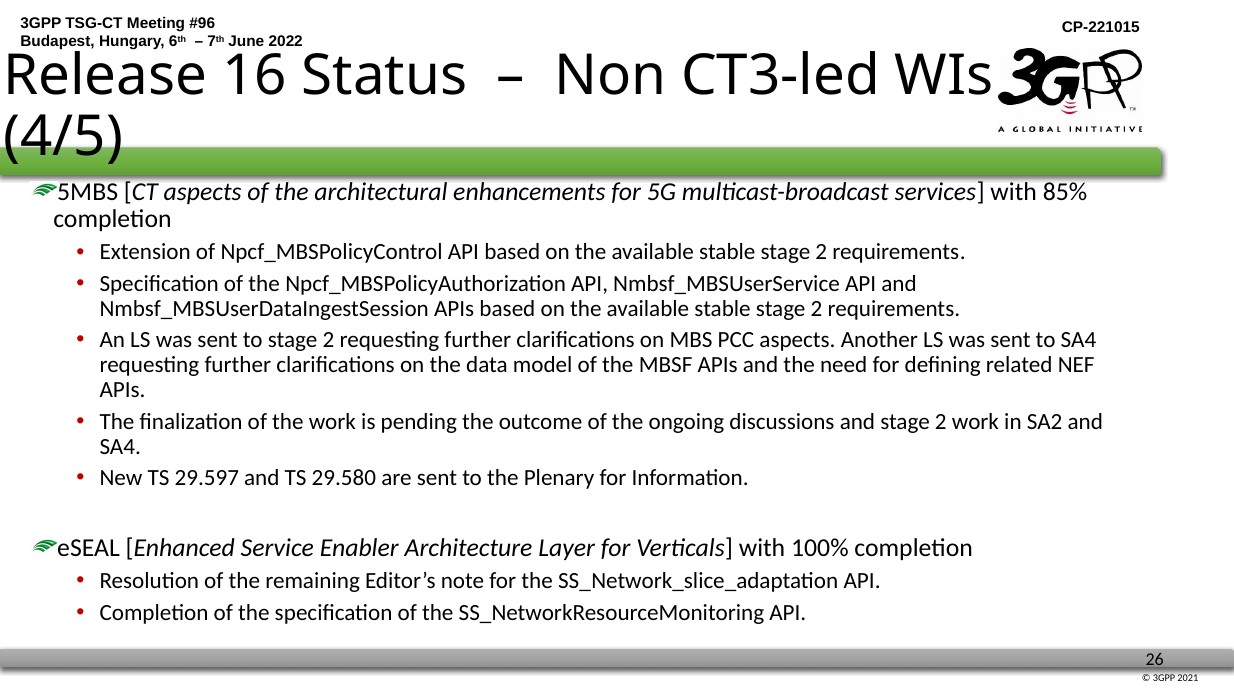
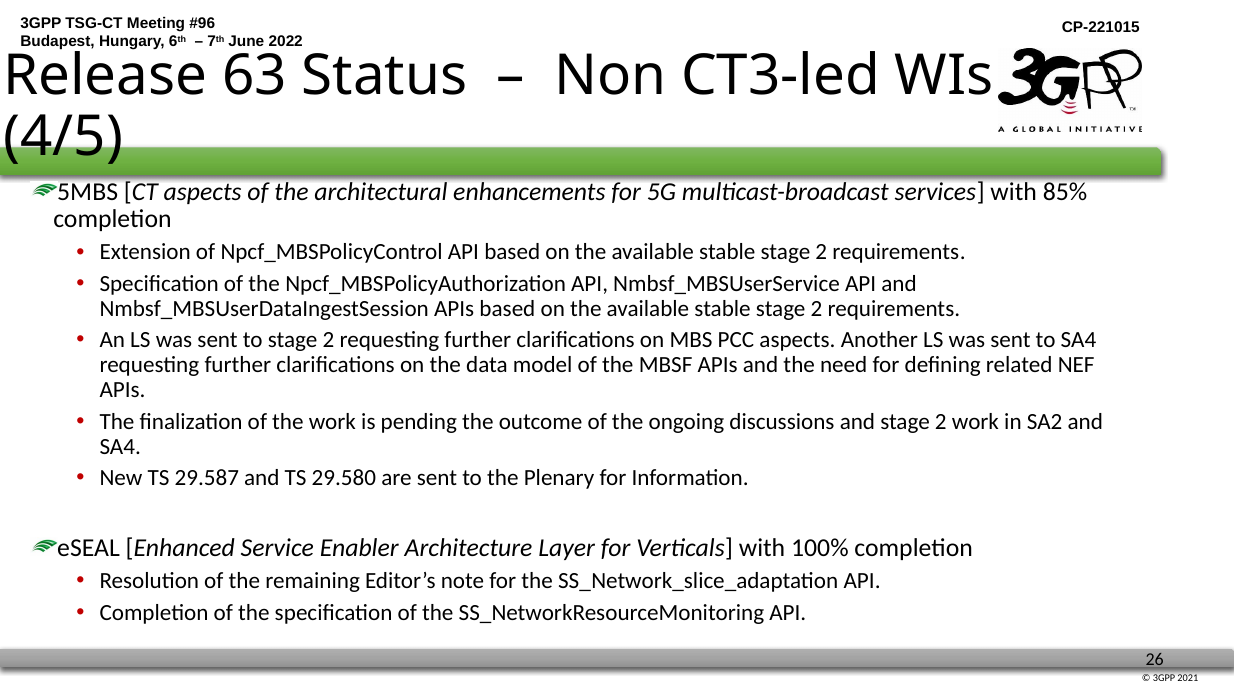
16: 16 -> 63
29.597: 29.597 -> 29.587
